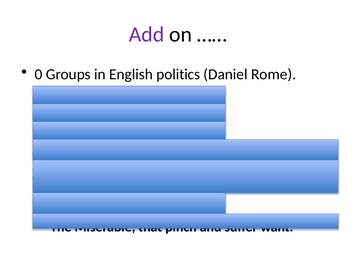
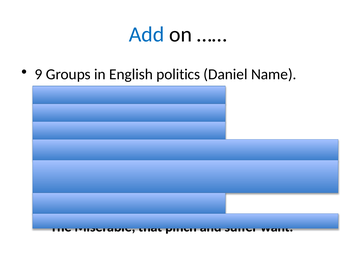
Add colour: purple -> blue
0: 0 -> 9
Rome: Rome -> Name
